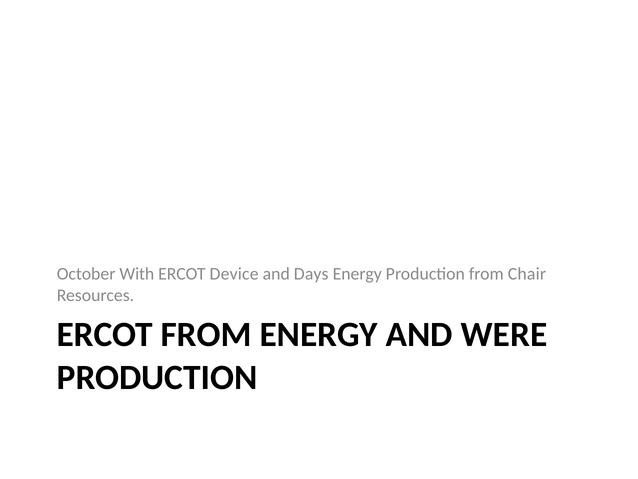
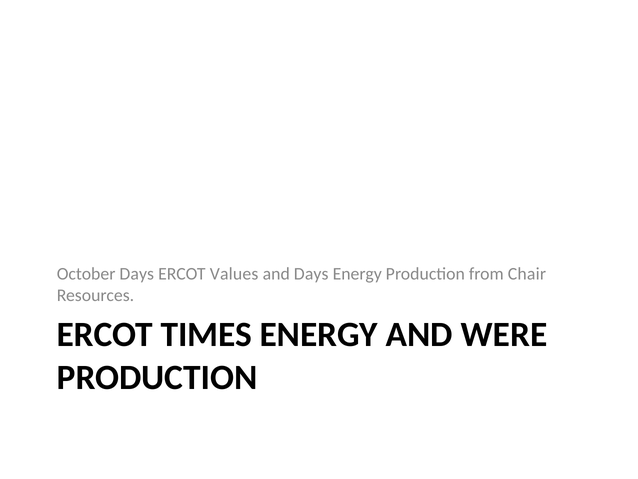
October With: With -> Days
Device: Device -> Values
ERCOT FROM: FROM -> TIMES
